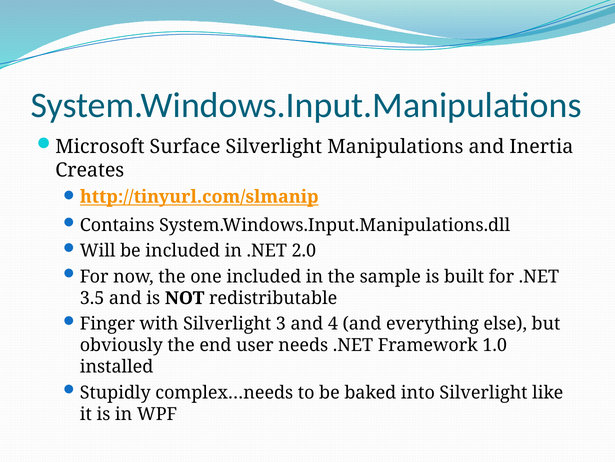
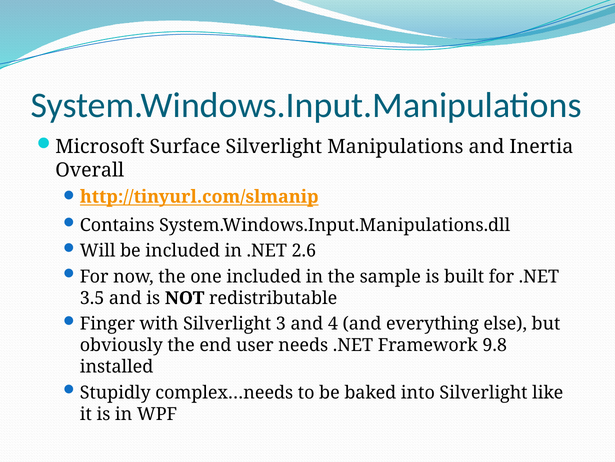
Creates: Creates -> Overall
2.0: 2.0 -> 2.6
1.0: 1.0 -> 9.8
